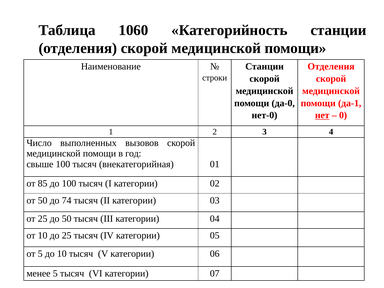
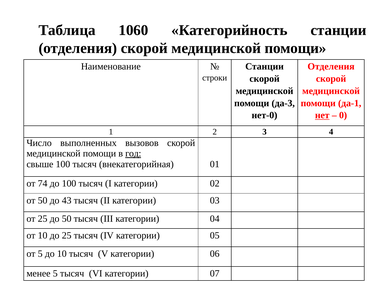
да-0: да-0 -> да-3
год underline: none -> present
85: 85 -> 74
74: 74 -> 43
